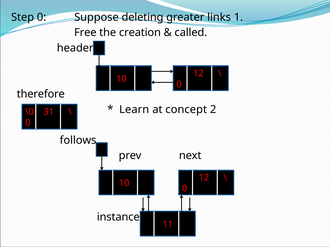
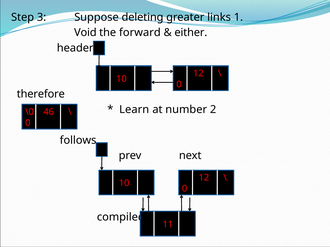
Step 0: 0 -> 3
Free: Free -> Void
creation: creation -> forward
called: called -> either
concept: concept -> number
31: 31 -> 46
instances: instances -> compiled
